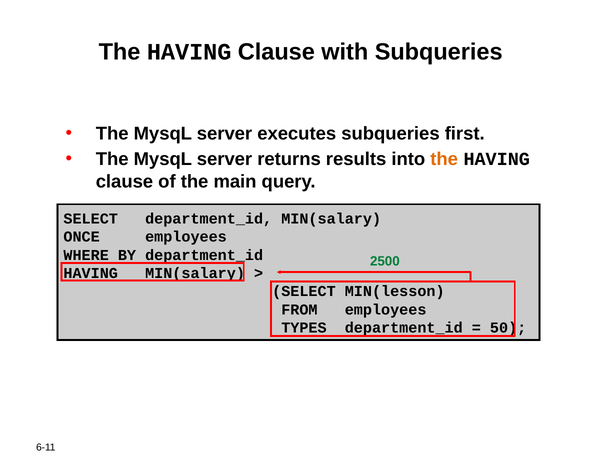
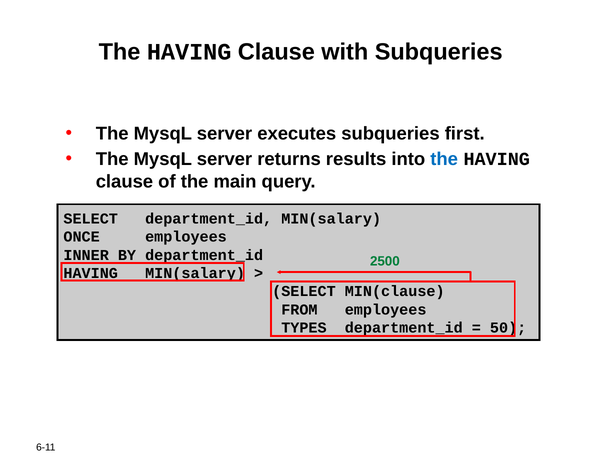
the at (444, 159) colour: orange -> blue
WHERE: WHERE -> INNER
MIN(lesson: MIN(lesson -> MIN(clause
